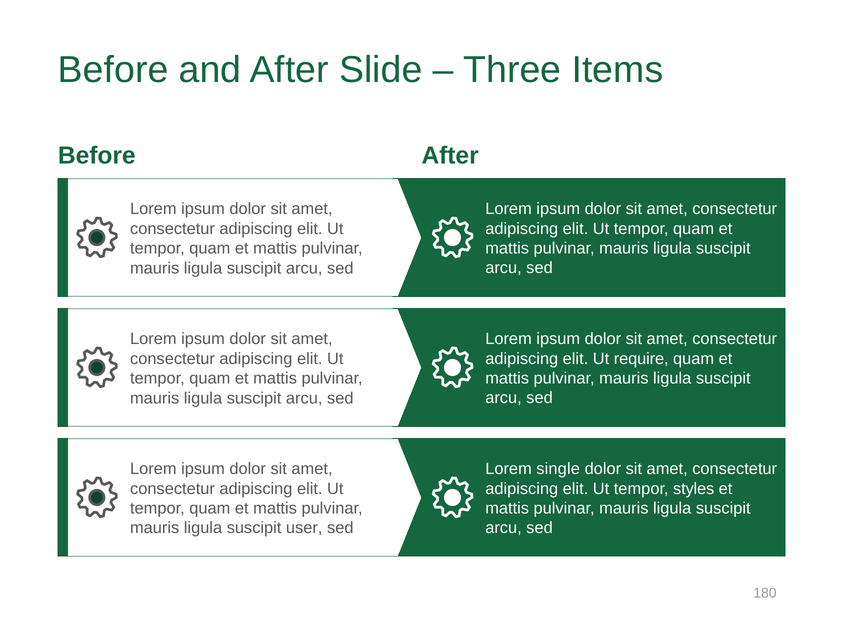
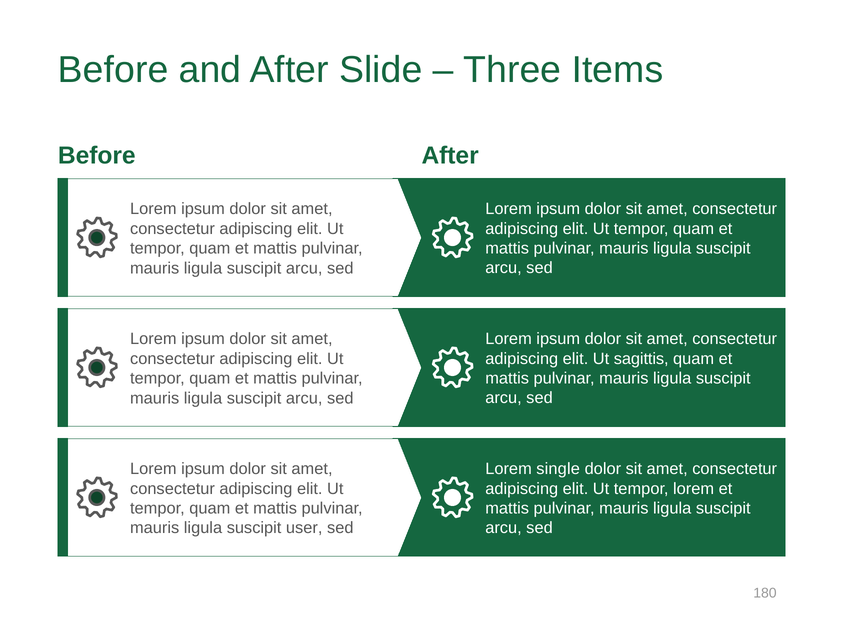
require: require -> sagittis
tempor styles: styles -> lorem
